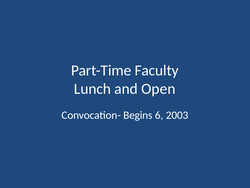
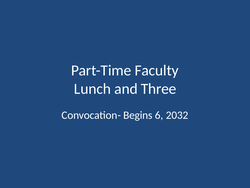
Open: Open -> Three
2003: 2003 -> 2032
